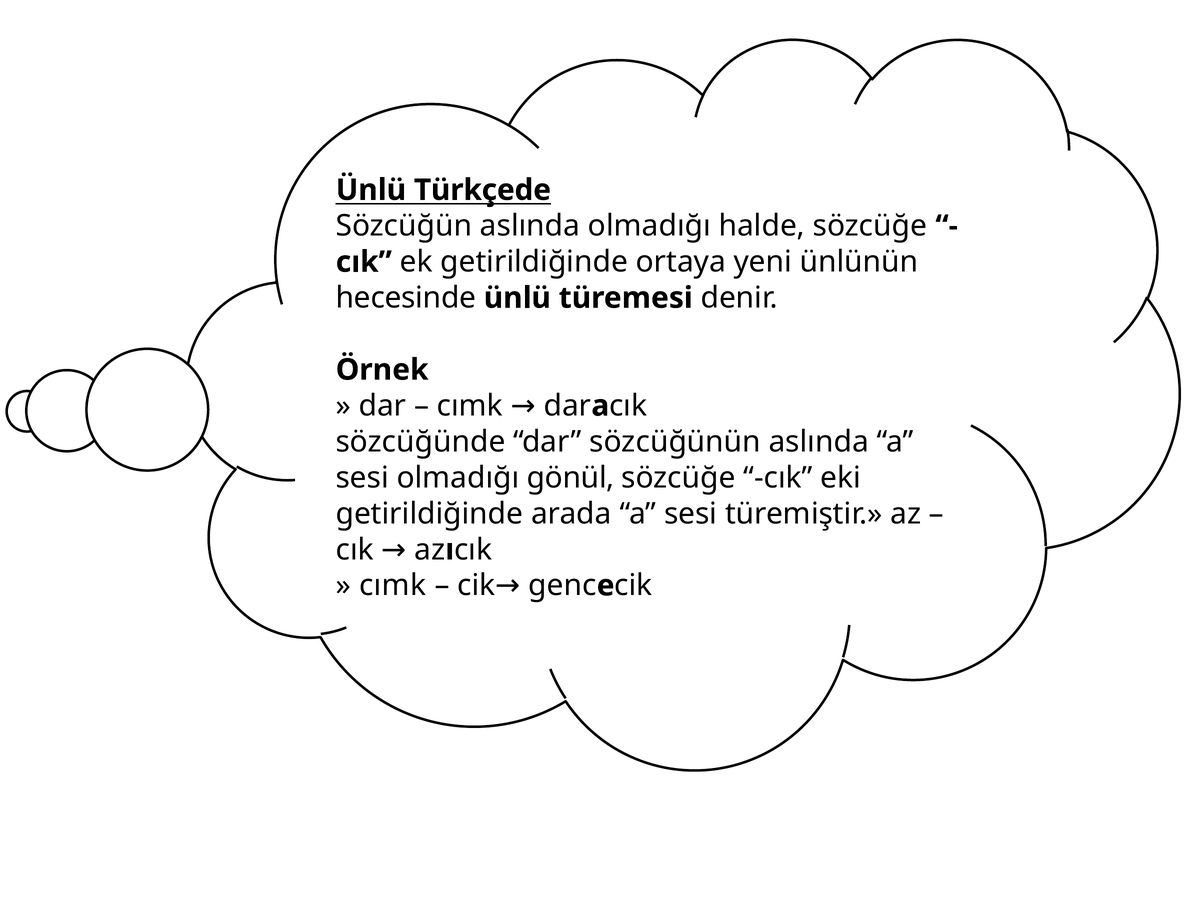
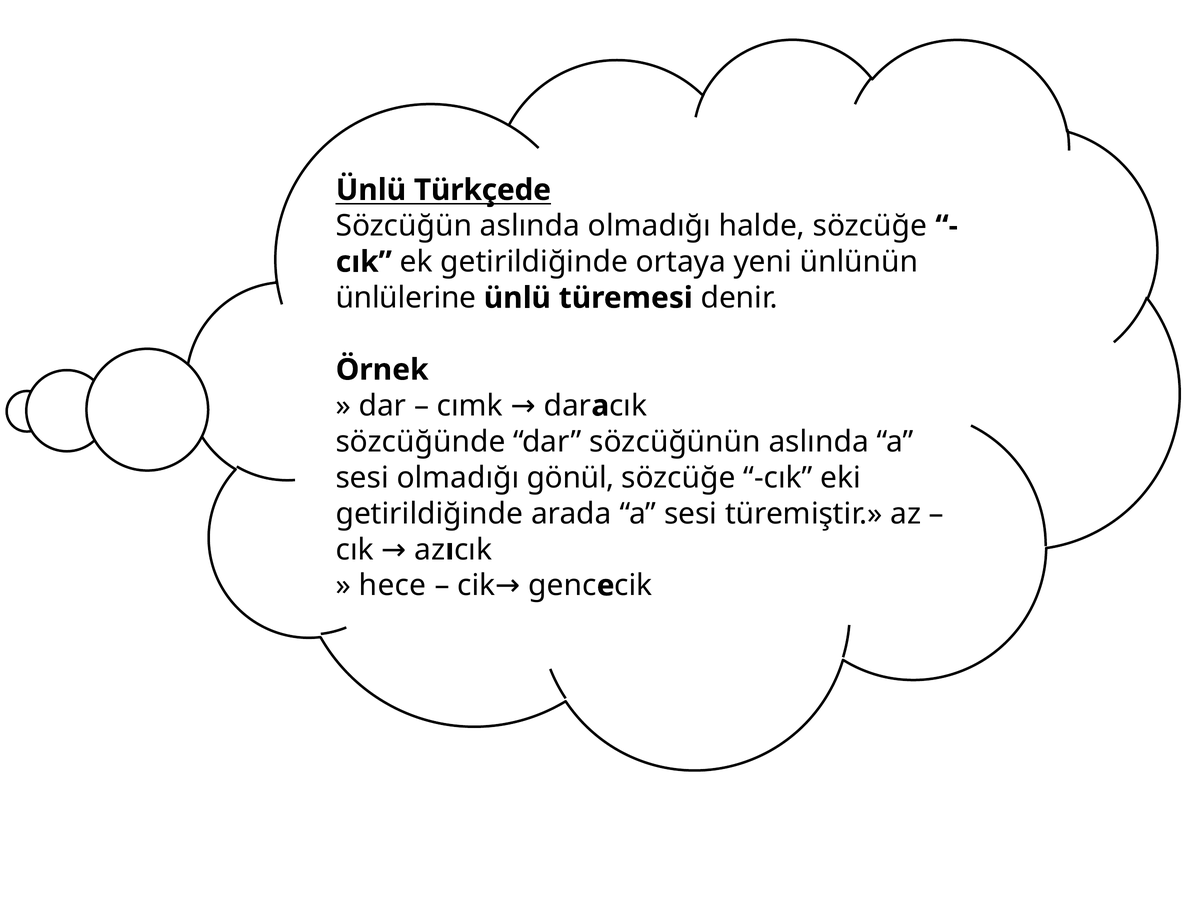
hecesinde: hecesinde -> ünlülerine
cımk at (393, 585): cımk -> hece
